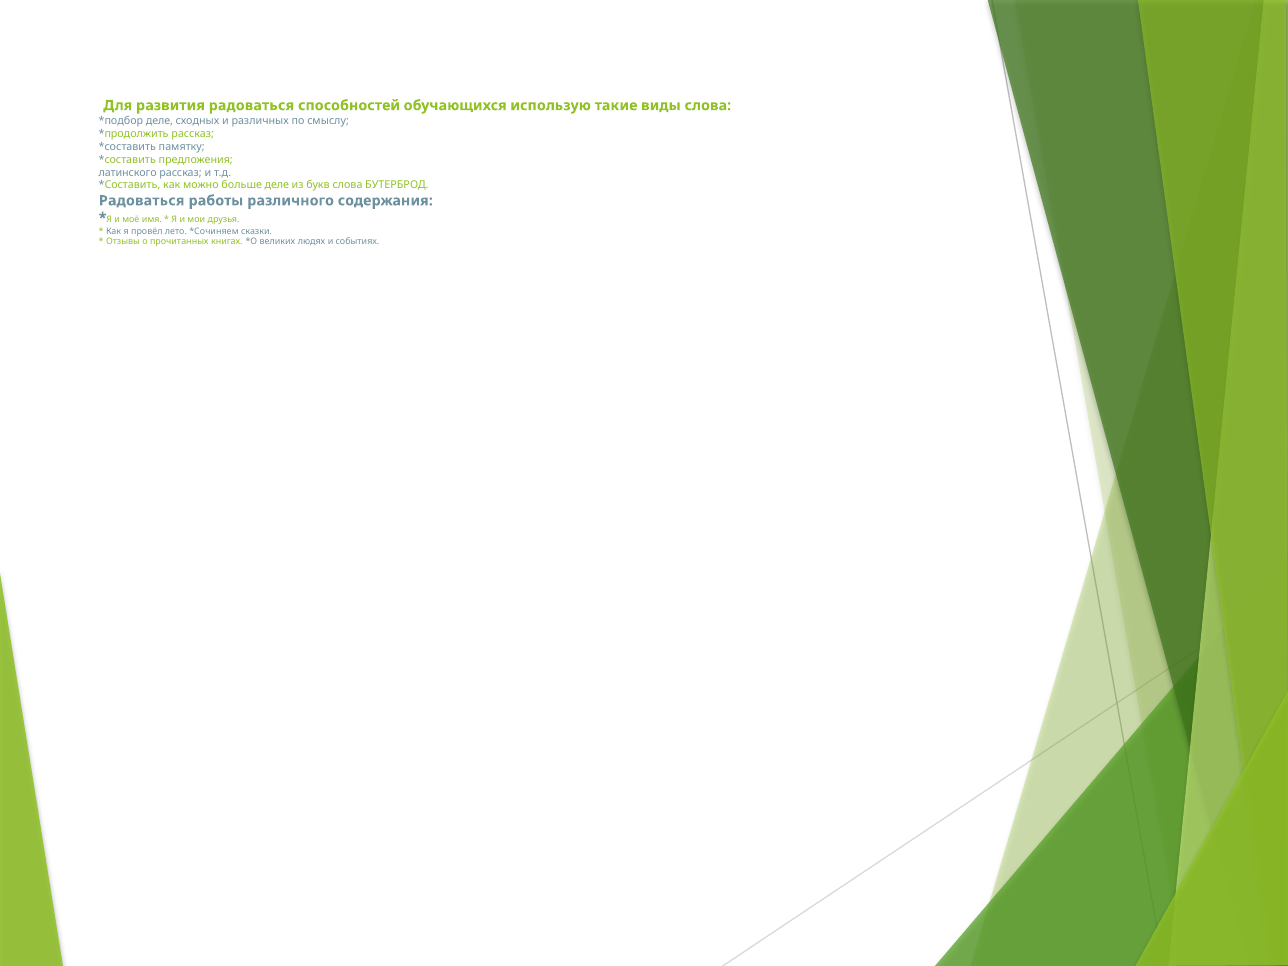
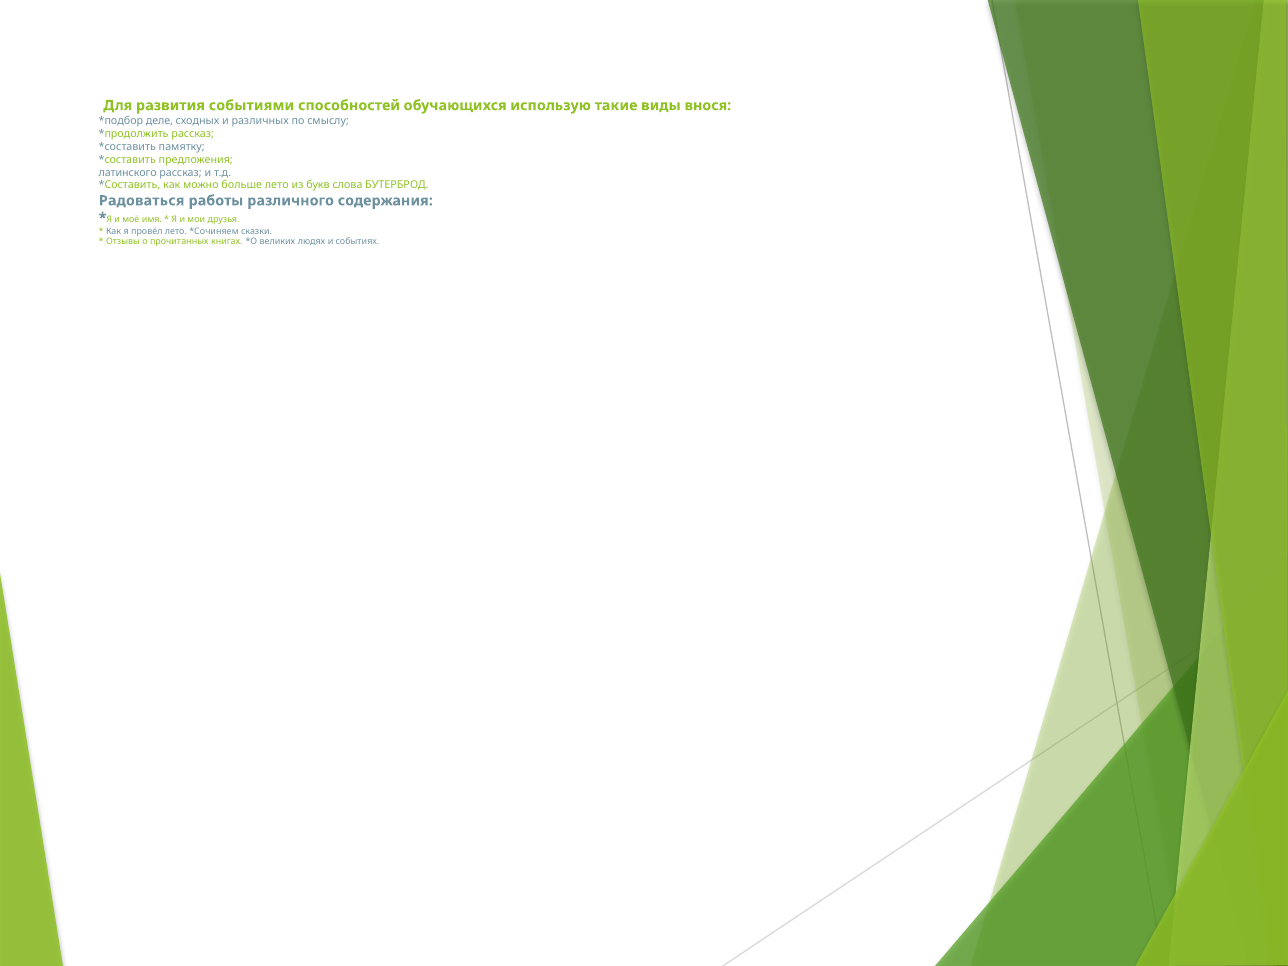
развития радоваться: радоваться -> событиями
виды слова: слова -> внося
больше деле: деле -> лето
